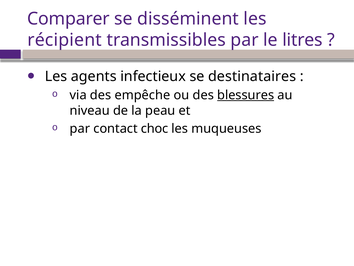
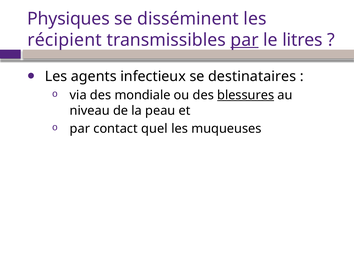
Comparer: Comparer -> Physiques
par at (245, 40) underline: none -> present
empêche: empêche -> mondiale
choc: choc -> quel
